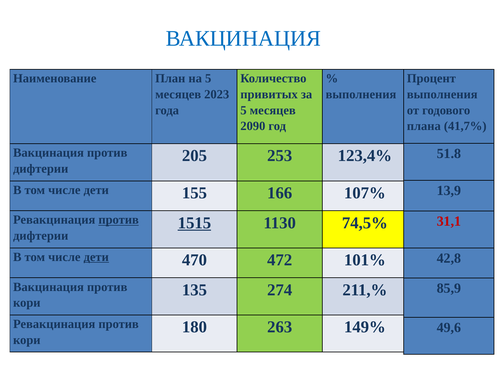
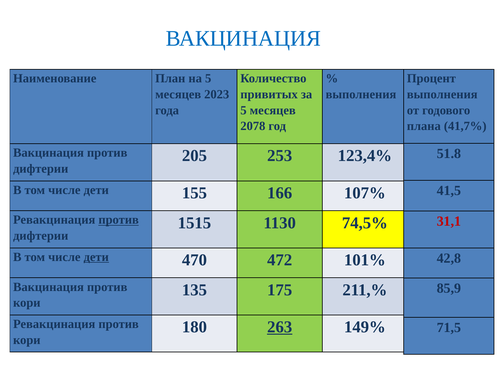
2090: 2090 -> 2078
13,9: 13,9 -> 41,5
1515 underline: present -> none
274: 274 -> 175
263 underline: none -> present
49,6: 49,6 -> 71,5
